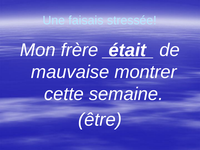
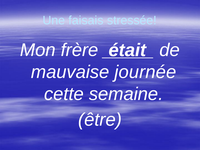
montrer: montrer -> journée
